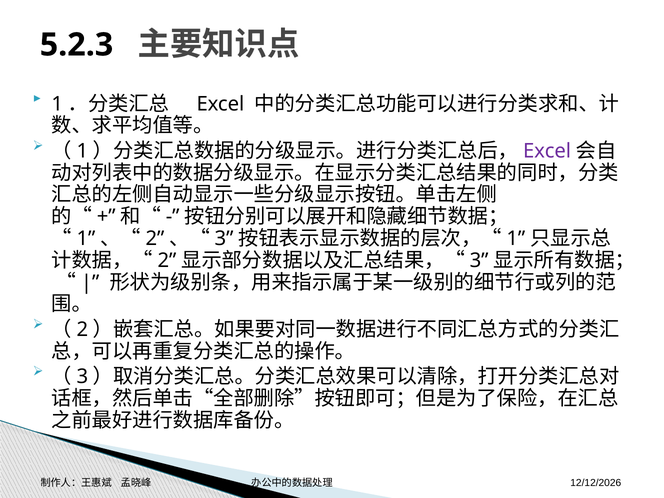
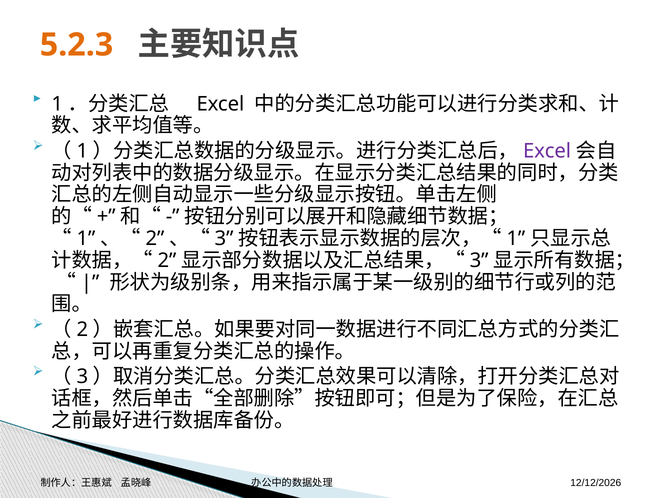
5.2.3 colour: black -> orange
